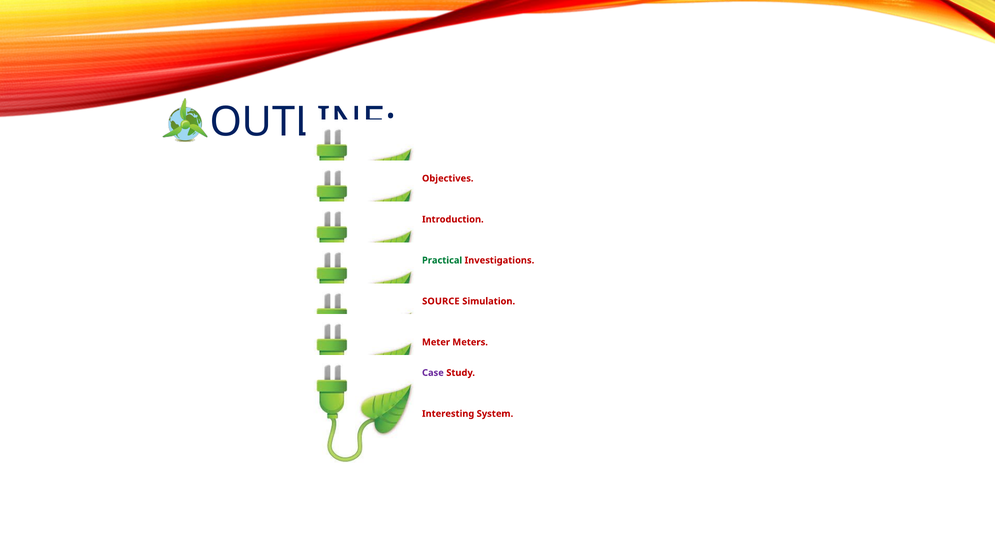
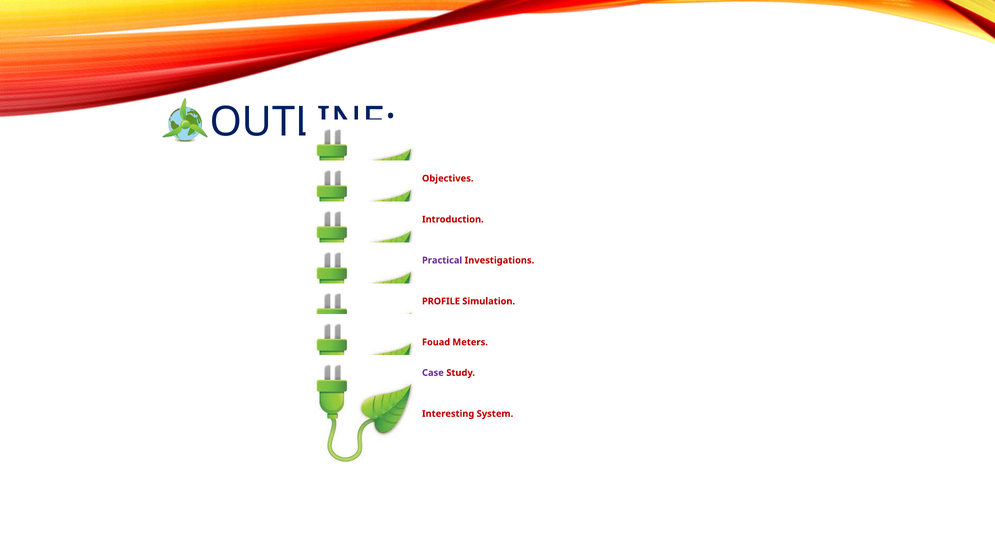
Practical colour: green -> purple
SOURCE: SOURCE -> PROFILE
Meter: Meter -> Fouad
